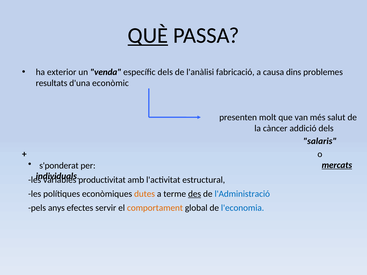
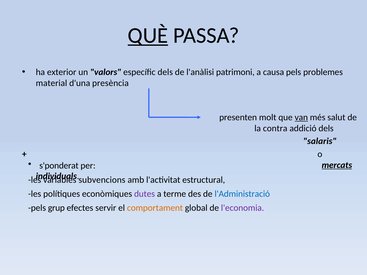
venda: venda -> valors
fabricació: fabricació -> patrimoni
causa dins: dins -> pels
resultats: resultats -> material
econòmic: econòmic -> presència
van underline: none -> present
càncer: càncer -> contra
productivitat: productivitat -> subvencions
dutes colour: orange -> purple
des underline: present -> none
anys: anys -> grup
l'economia colour: blue -> purple
